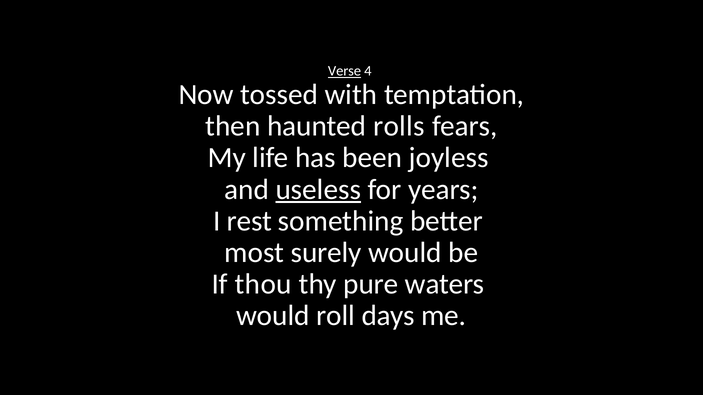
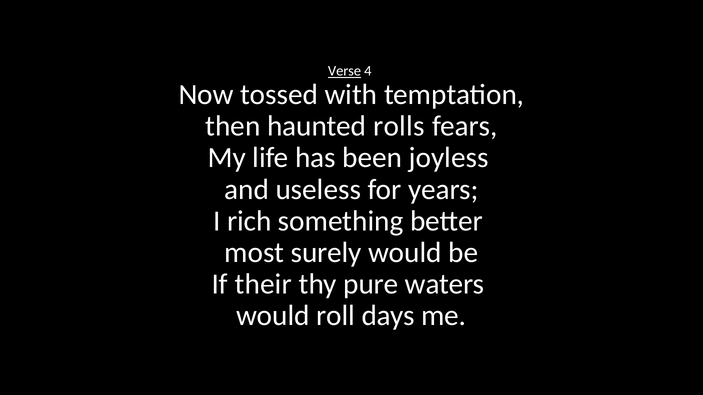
useless underline: present -> none
rest: rest -> rich
thou: thou -> their
